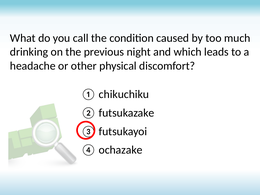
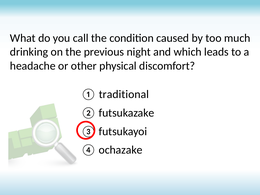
chikuchiku: chikuchiku -> traditional
